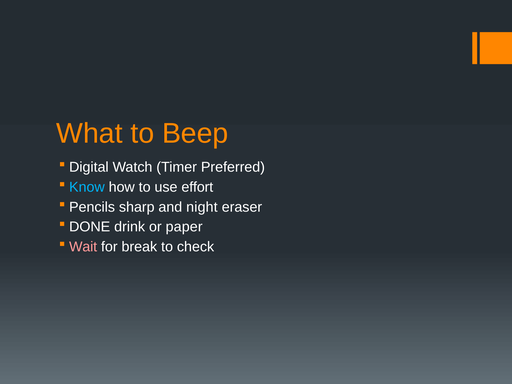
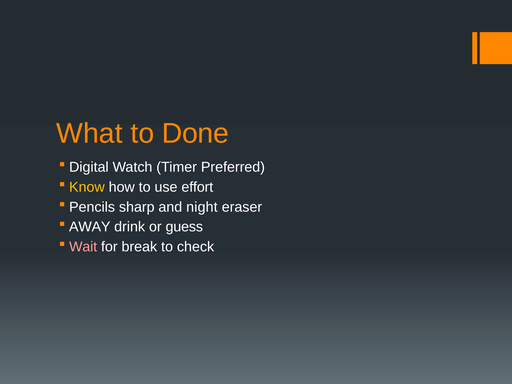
Beep: Beep -> Done
Know colour: light blue -> yellow
DONE: DONE -> AWAY
paper: paper -> guess
